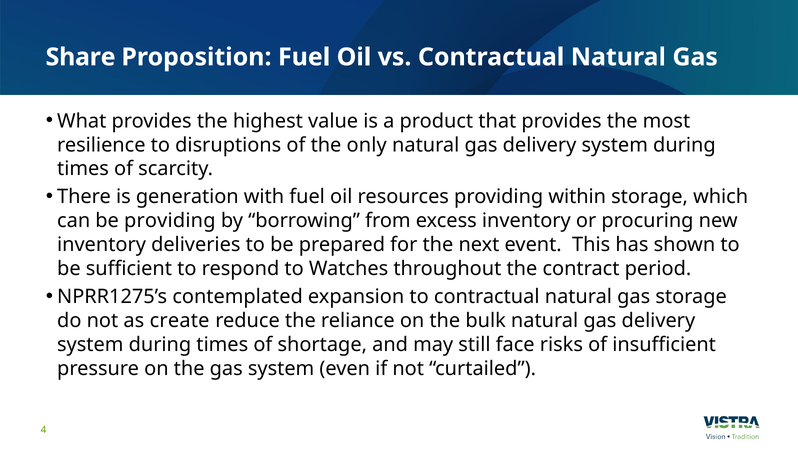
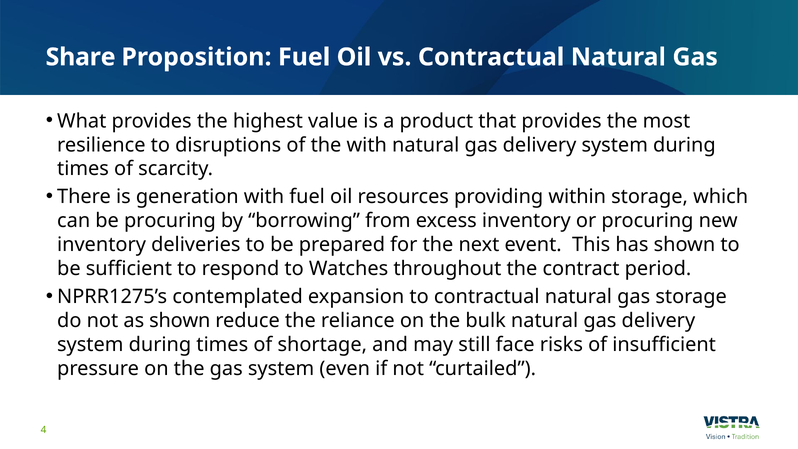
the only: only -> with
be providing: providing -> procuring
as create: create -> shown
